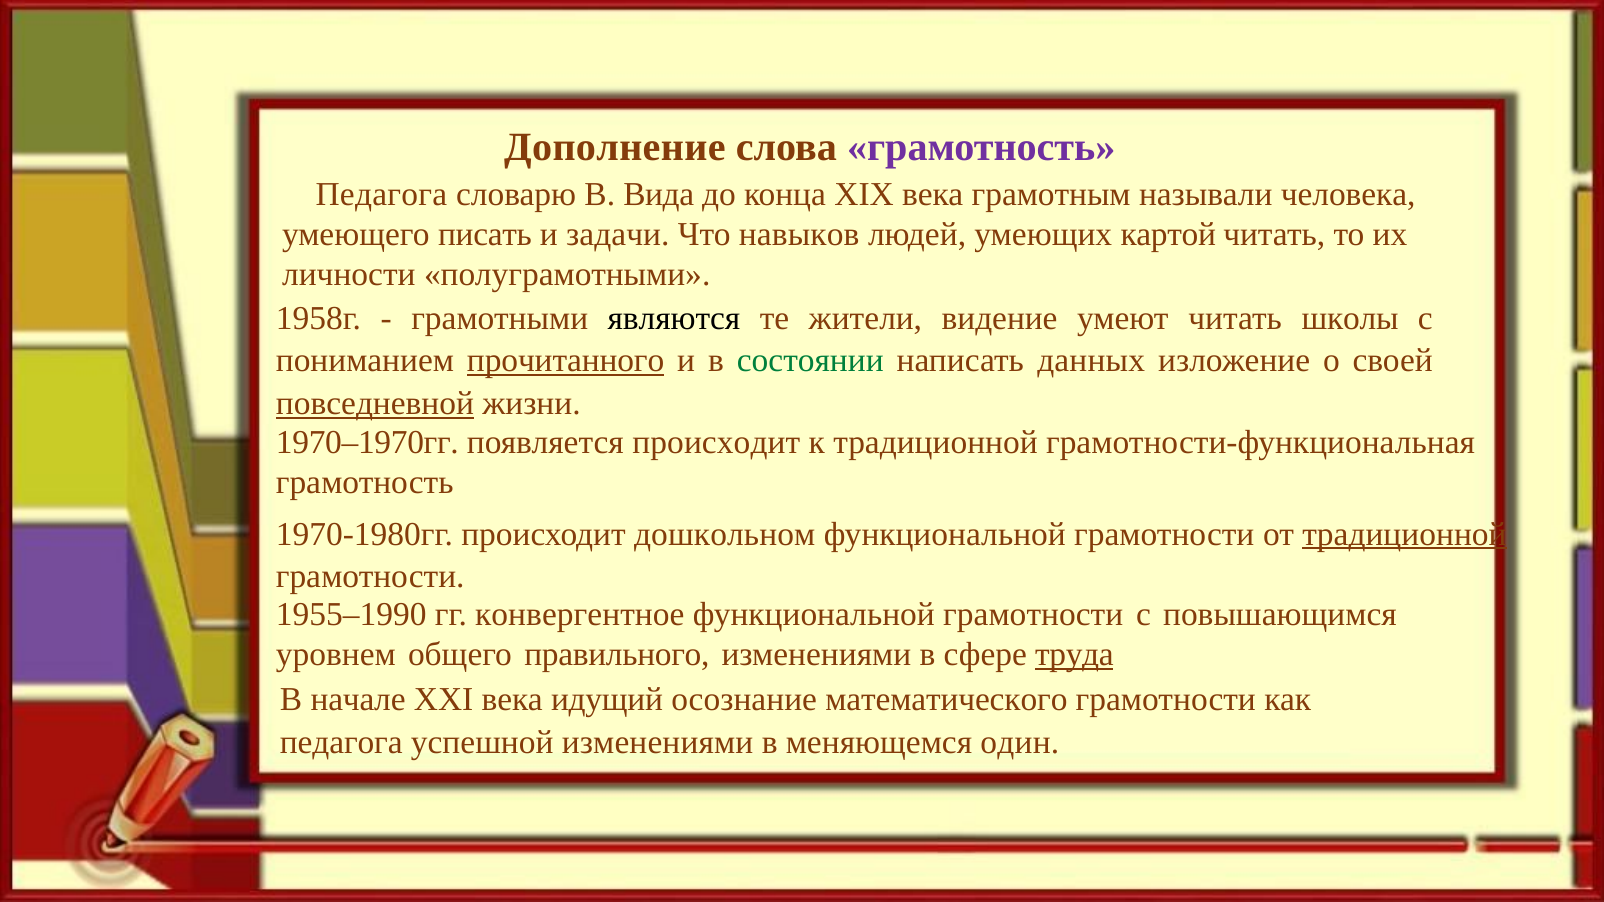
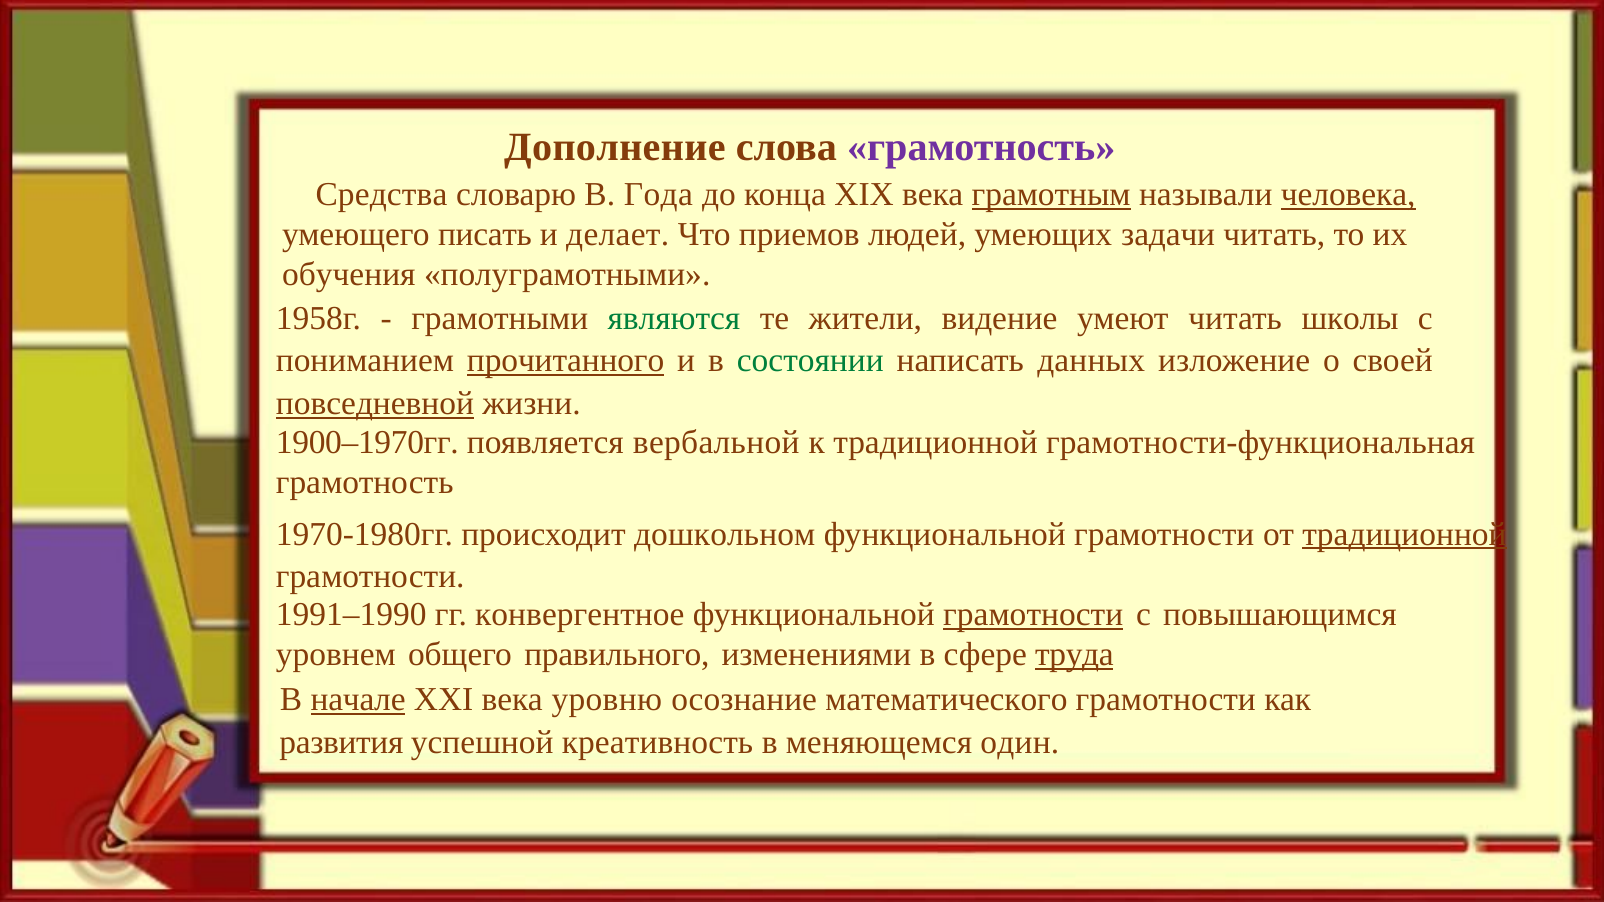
Педагога at (381, 194): Педагога -> Средства
Вида: Вида -> Года
грамотным underline: none -> present
человека underline: none -> present
задачи: задачи -> делает
навыков: навыков -> приемов
картой: картой -> задачи
личности: личности -> обучения
являются colour: black -> green
1970–1970гг: 1970–1970гг -> 1900–1970гг
появляется происходит: происходит -> вербальной
1955–1990: 1955–1990 -> 1991–1990
грамотности at (1033, 615) underline: none -> present
начале underline: none -> present
идущий: идущий -> уровню
педагога at (341, 743): педагога -> развития
успешной изменениями: изменениями -> креативность
